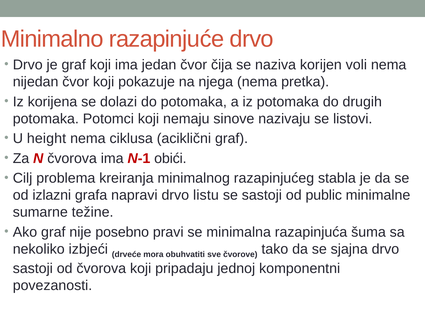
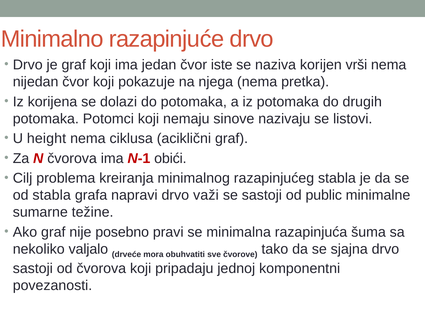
čija: čija -> iste
voli: voli -> vrši
od izlazni: izlazni -> stabla
listu: listu -> važi
izbjeći: izbjeći -> valjalo
